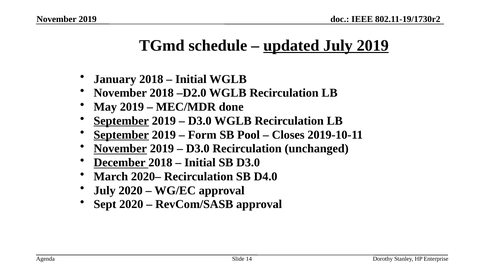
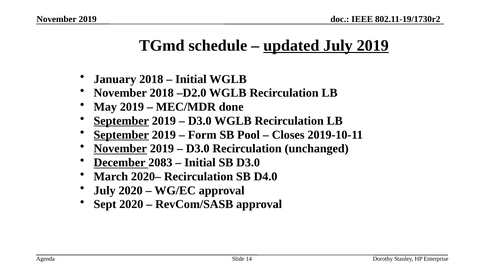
December 2018: 2018 -> 2083
